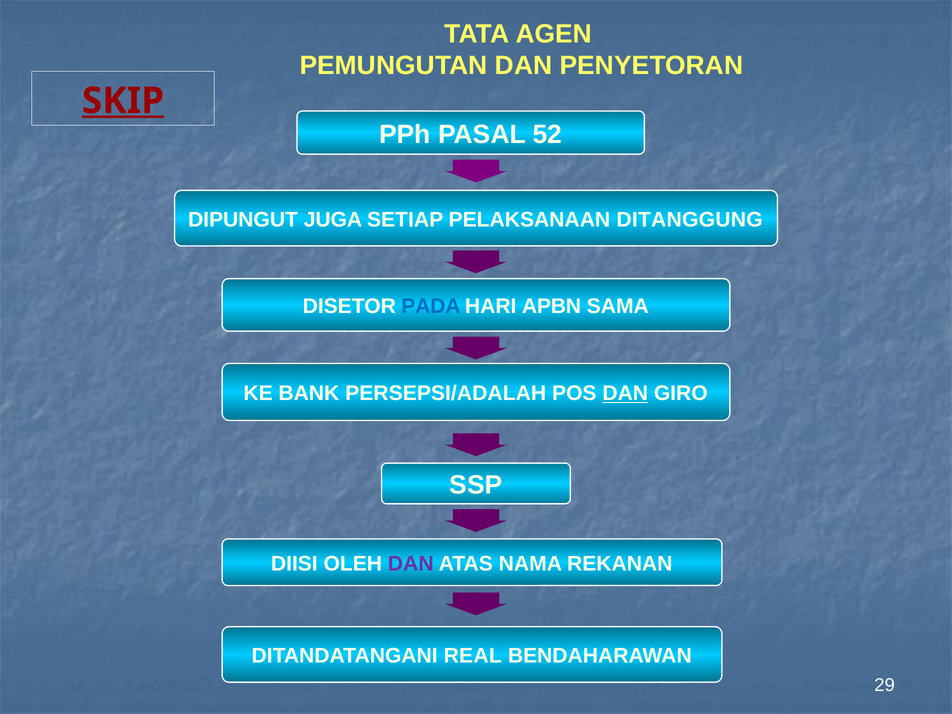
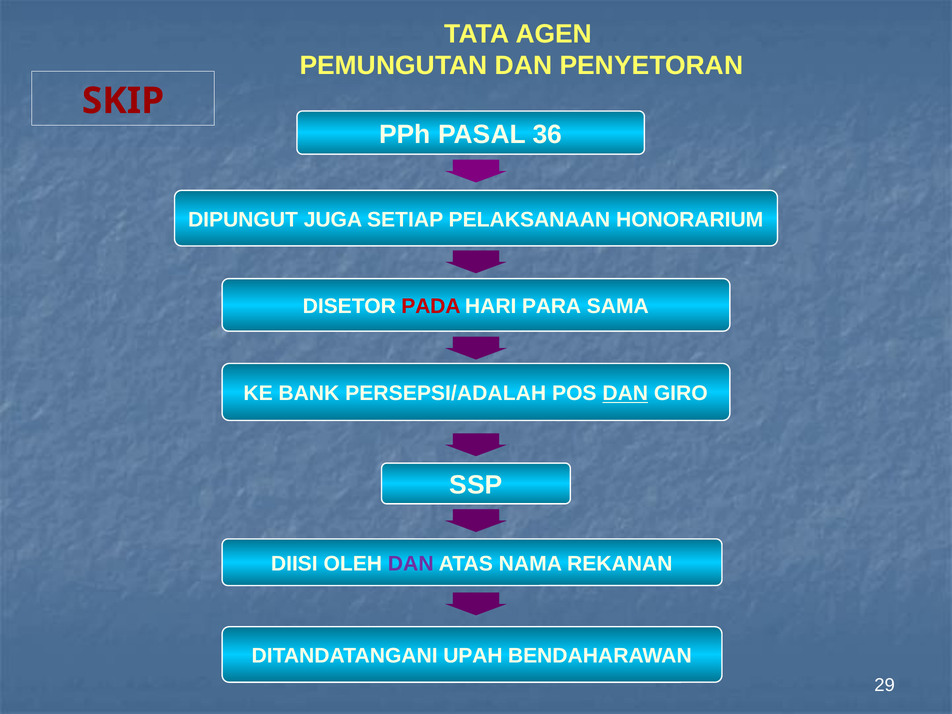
SKIP underline: present -> none
52: 52 -> 36
DITANGGUNG: DITANGGUNG -> HONORARIUM
PADA colour: blue -> red
APBN: APBN -> PARA
REAL: REAL -> UPAH
